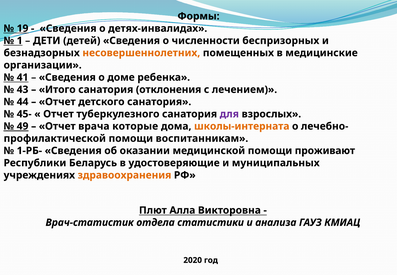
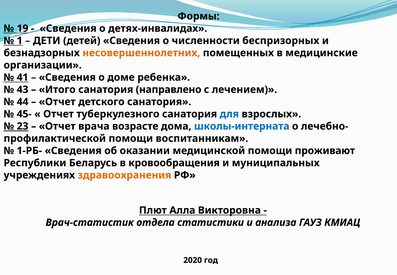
отклонения: отклонения -> направлено
для colour: purple -> blue
49: 49 -> 23
которые: которые -> возрасте
школы-интерната colour: orange -> blue
удостоверяющие: удостоверяющие -> кровообращения
